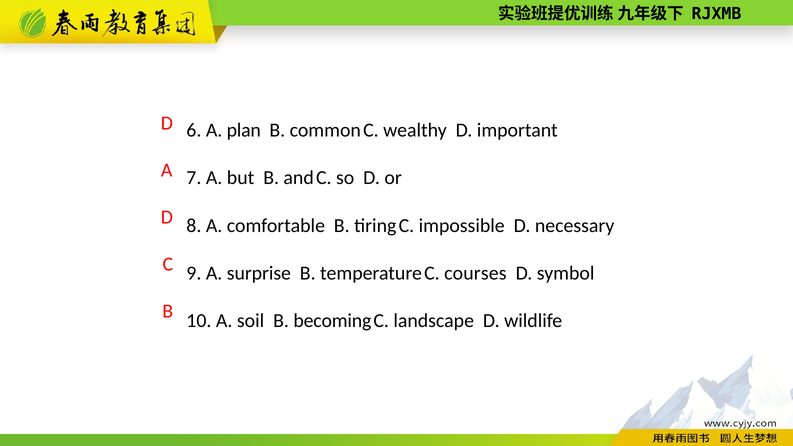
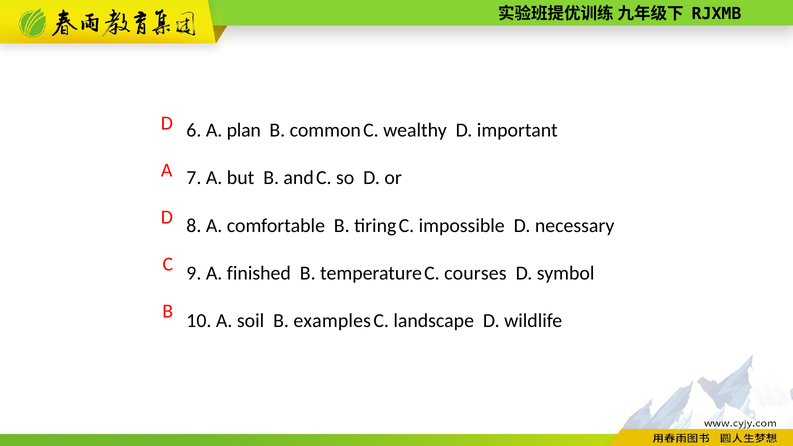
surprise: surprise -> finished
becoming: becoming -> examples
